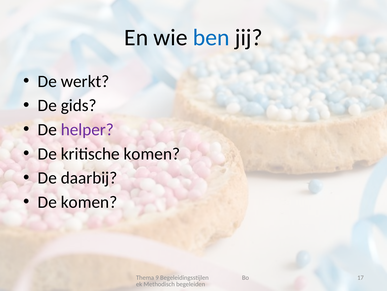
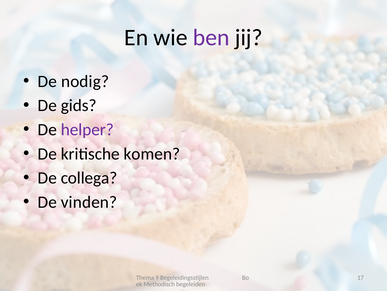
ben colour: blue -> purple
werkt: werkt -> nodig
daarbij: daarbij -> collega
De komen: komen -> vinden
